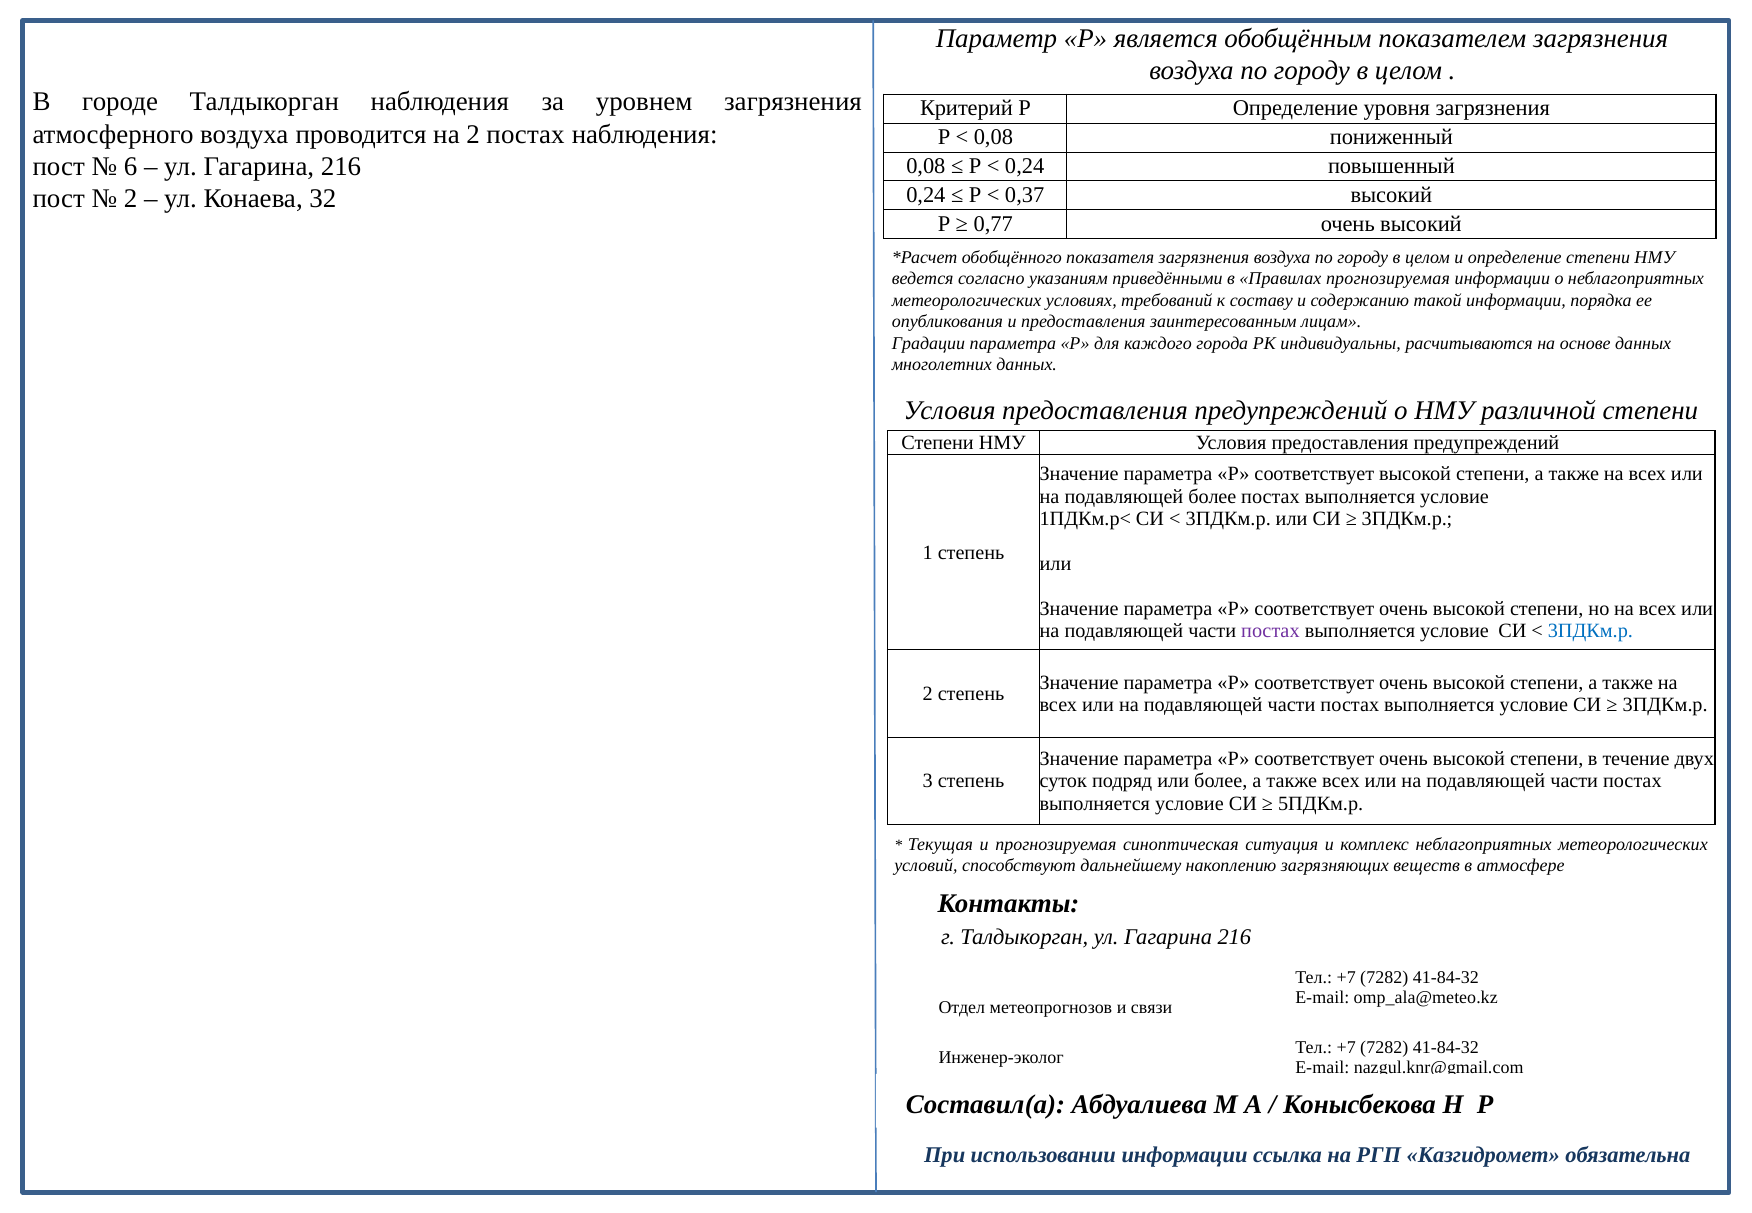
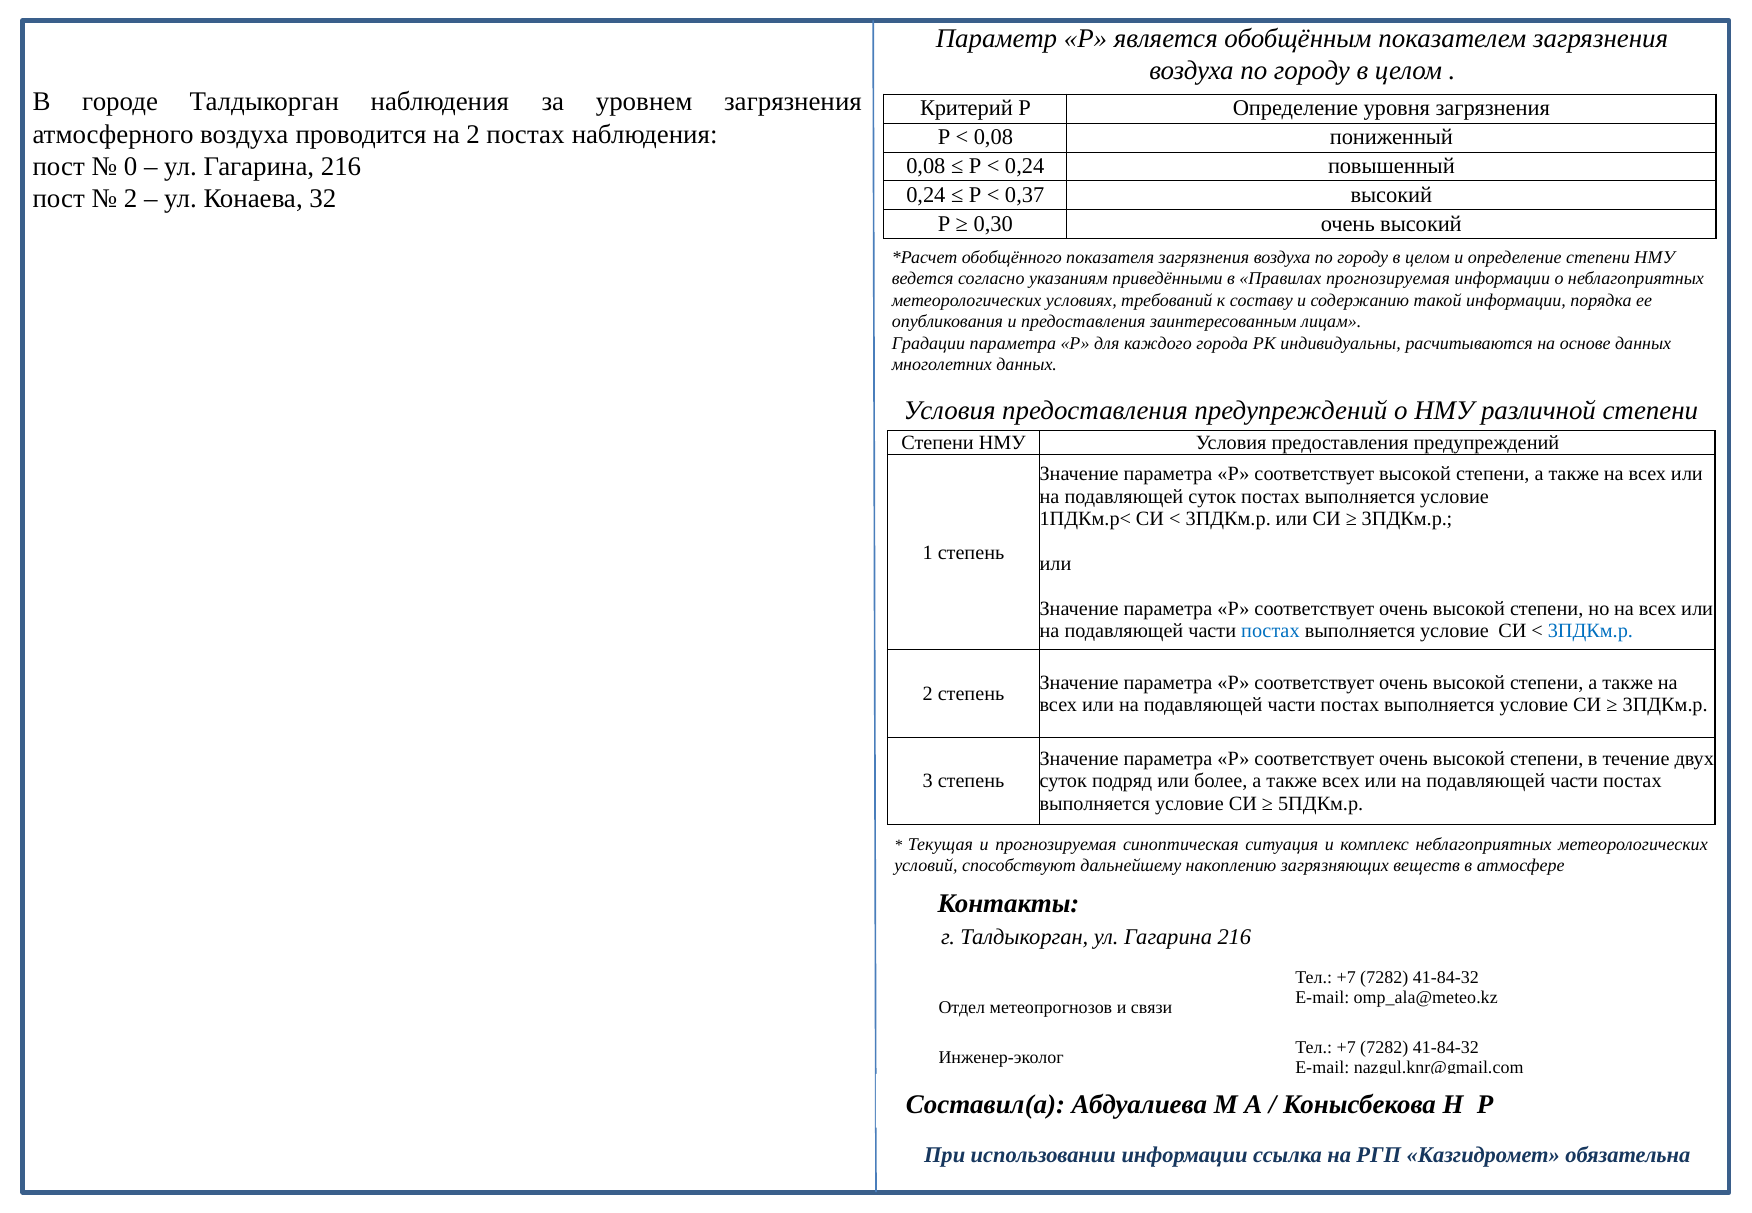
6: 6 -> 0
0,77: 0,77 -> 0,30
подавляющей более: более -> суток
постах at (1270, 631) colour: purple -> blue
